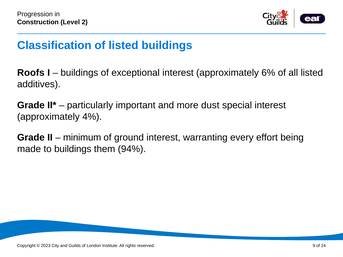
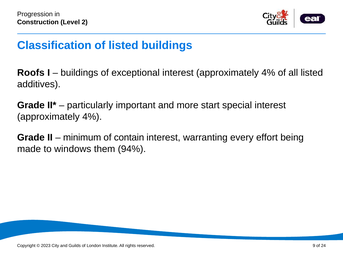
exceptional interest approximately 6%: 6% -> 4%
dust: dust -> start
ground: ground -> contain
to buildings: buildings -> windows
